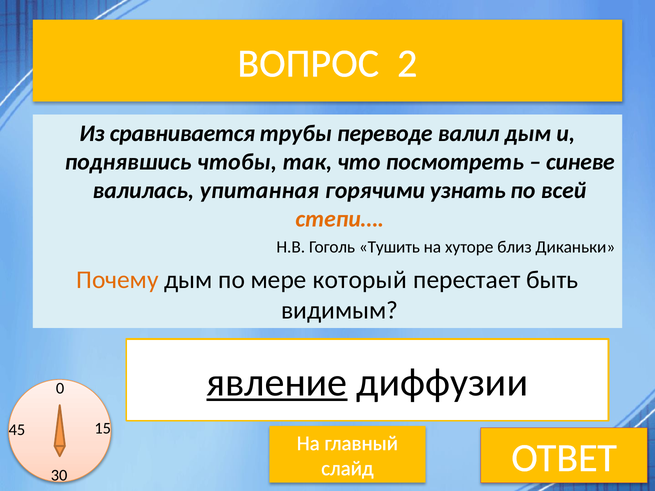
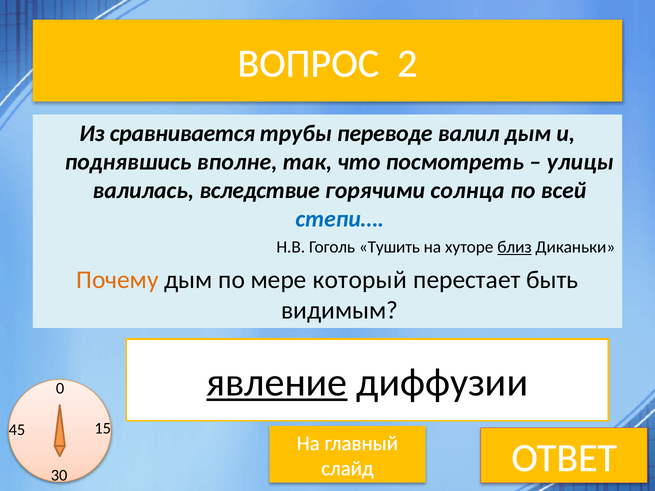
чтобы: чтобы -> вполне
синеве: синеве -> улицы
упитанная: упитанная -> вследствие
узнать: узнать -> солнца
степи… colour: orange -> blue
близ underline: none -> present
